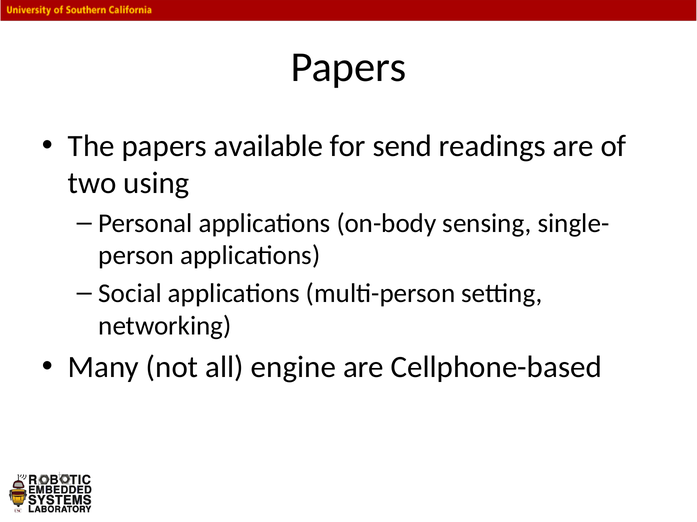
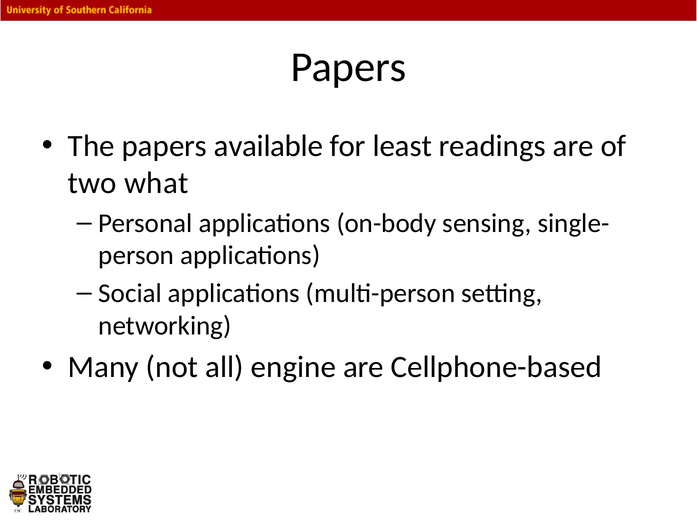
send: send -> least
using: using -> what
